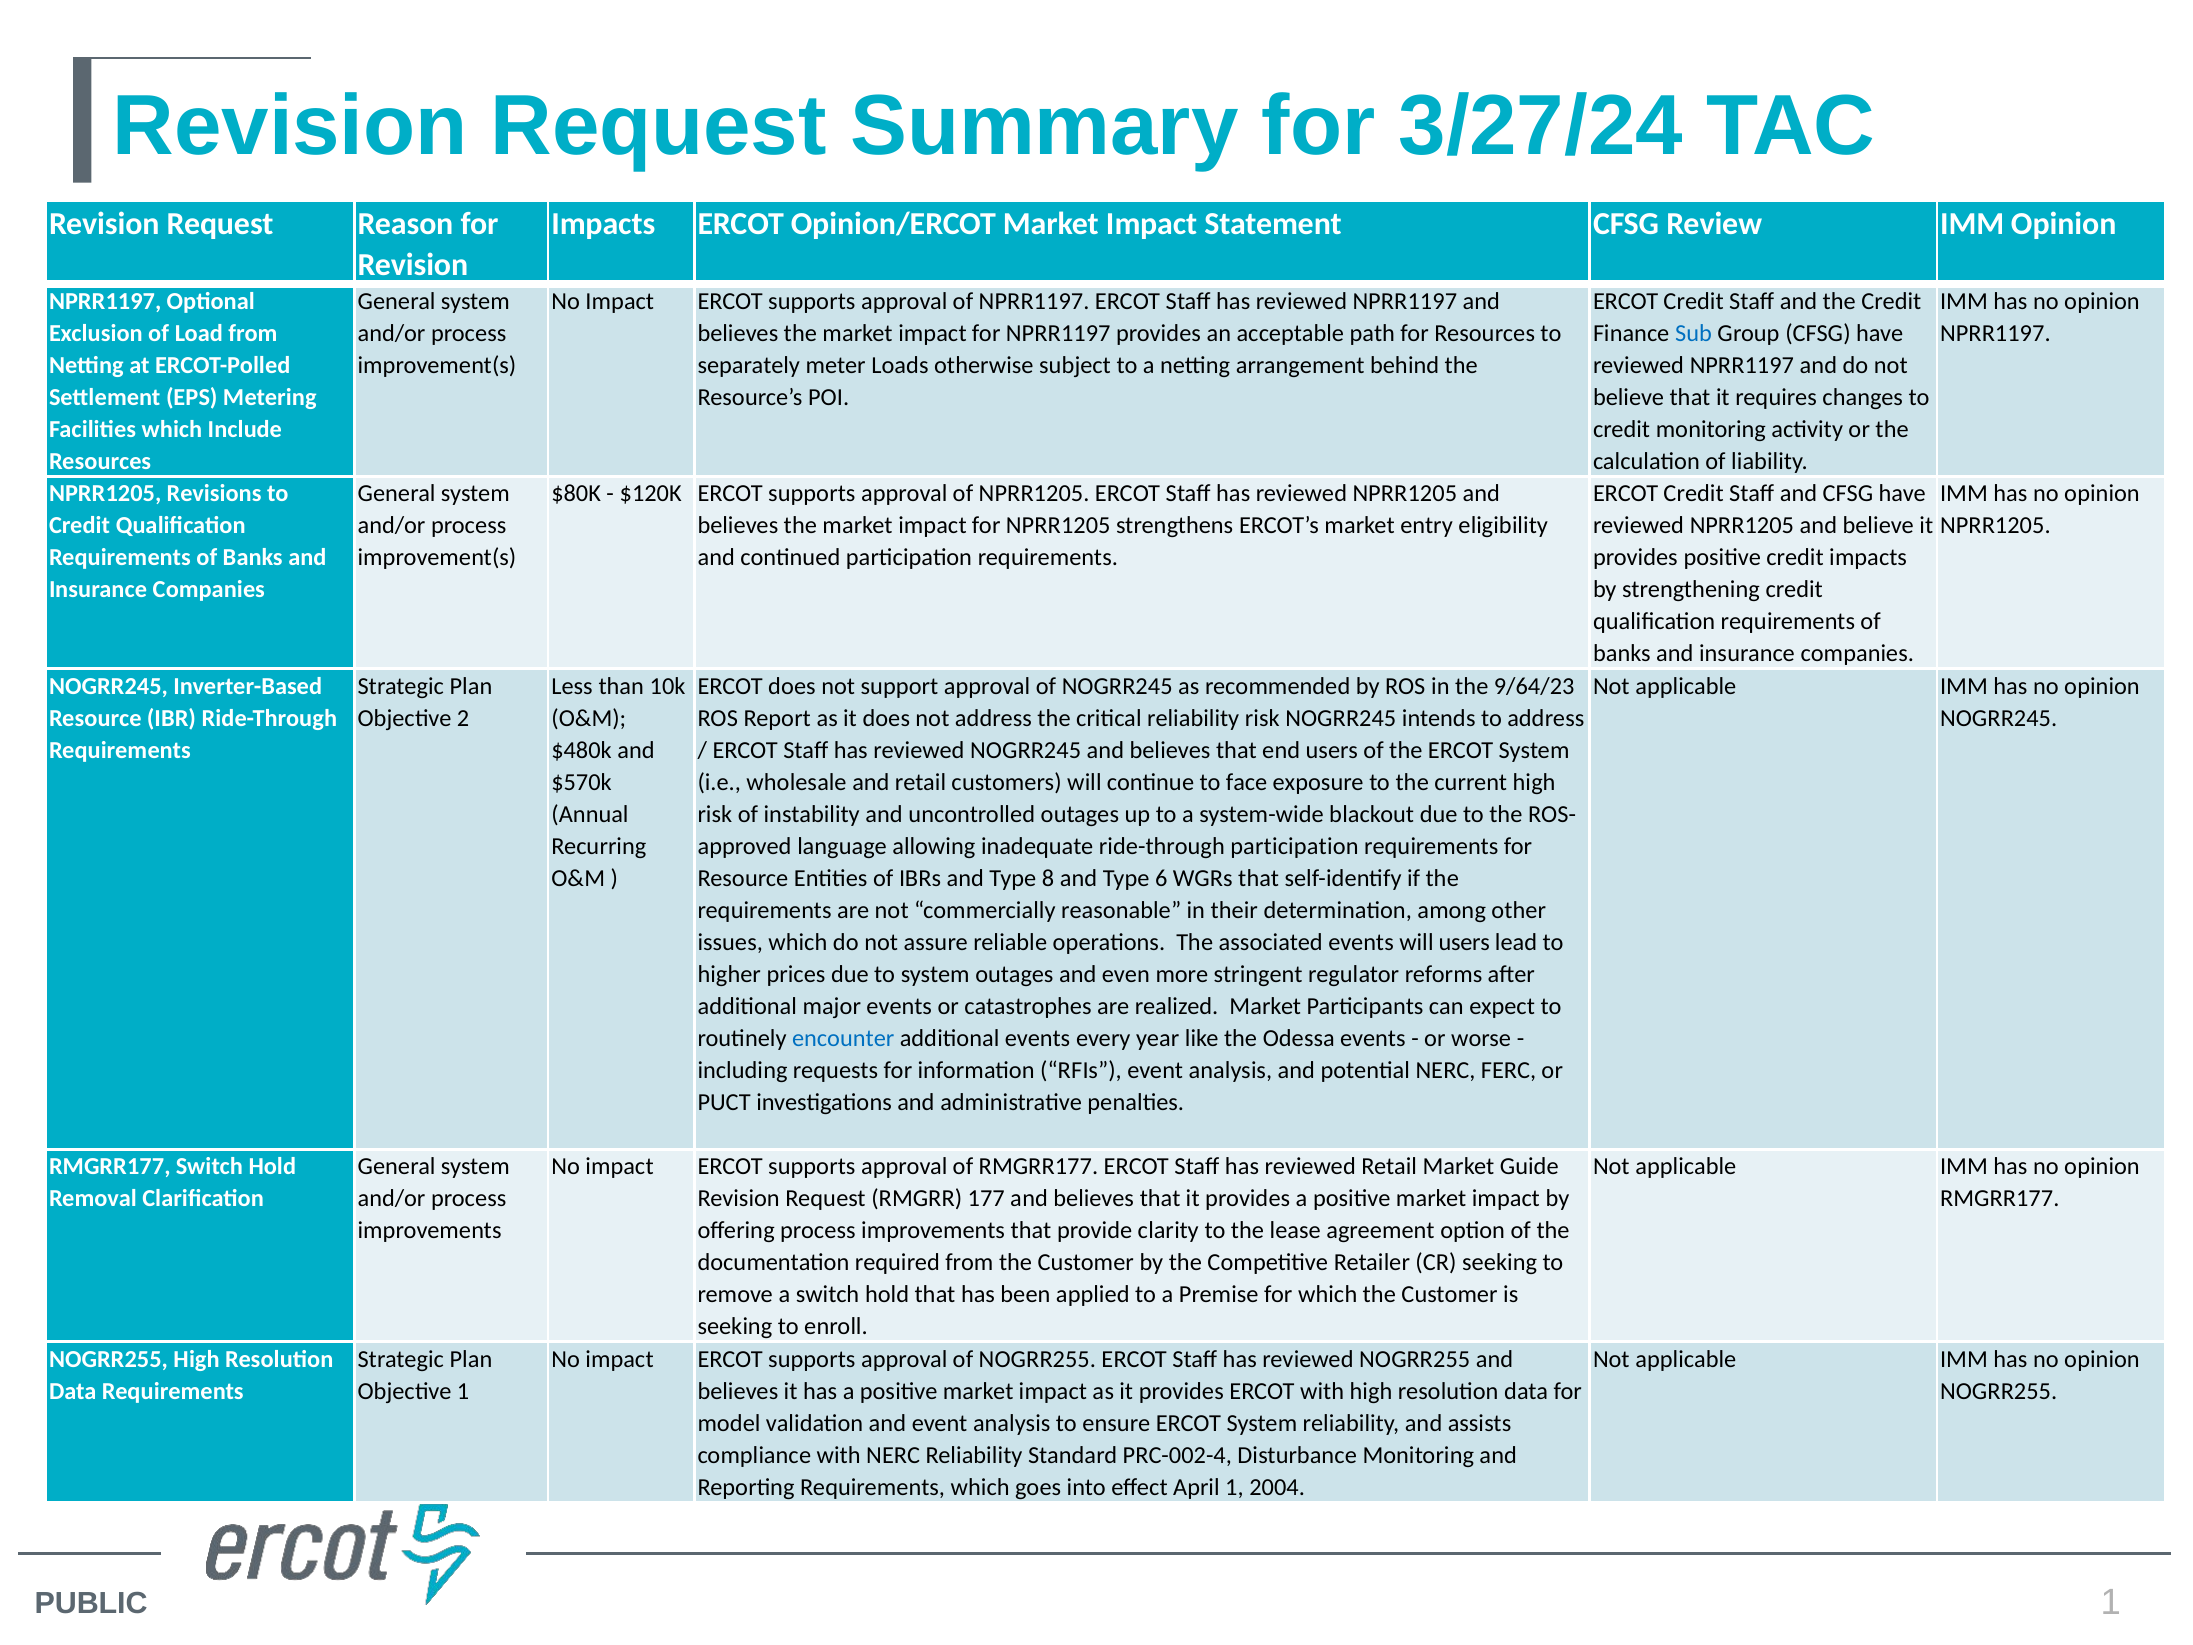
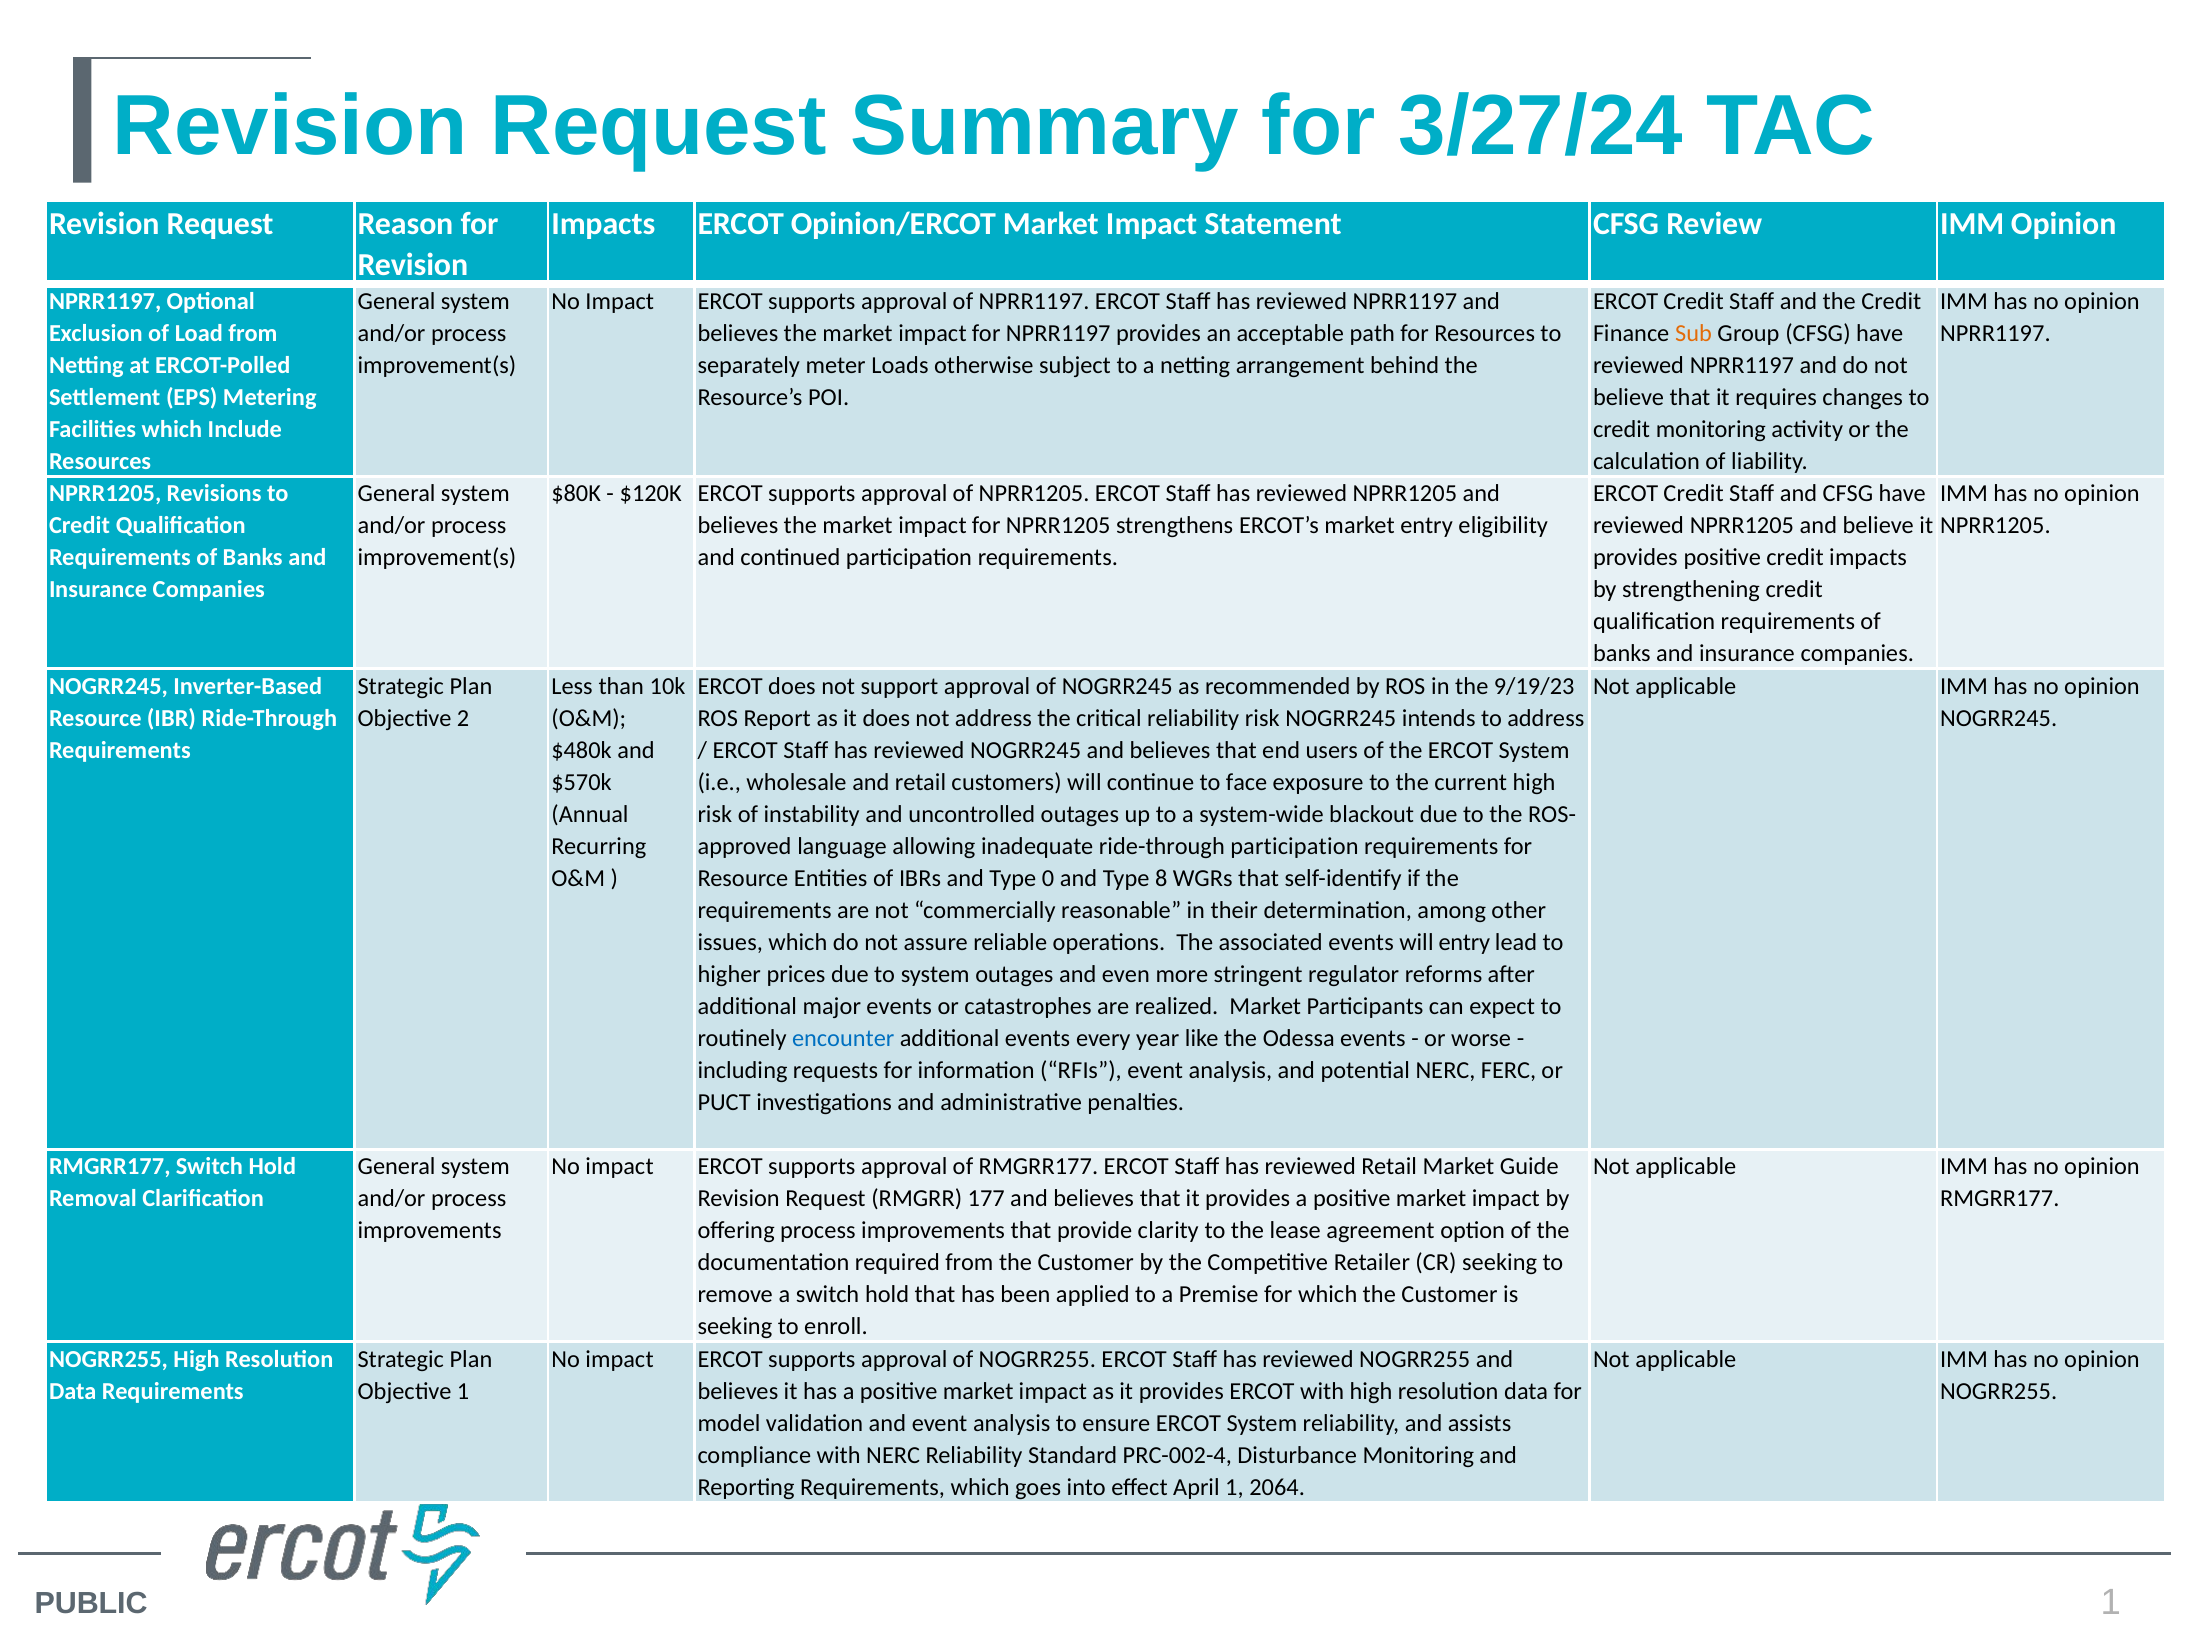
Sub colour: blue -> orange
9/64/23: 9/64/23 -> 9/19/23
8: 8 -> 0
6: 6 -> 8
will users: users -> entry
2004: 2004 -> 2064
